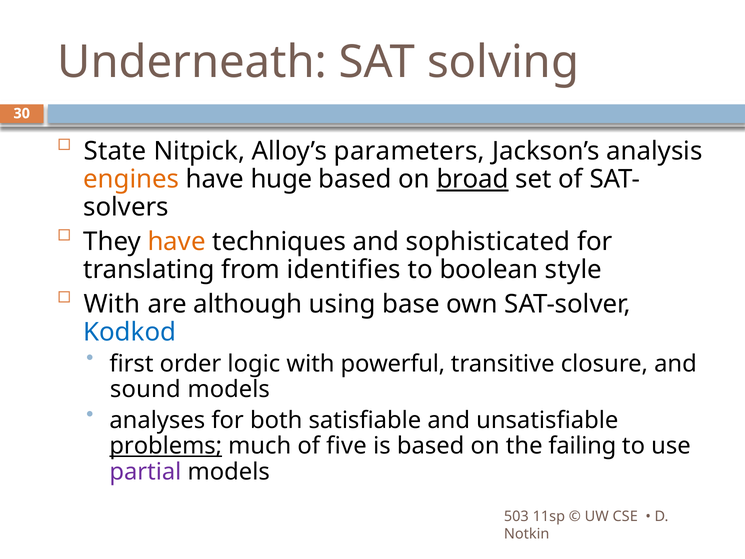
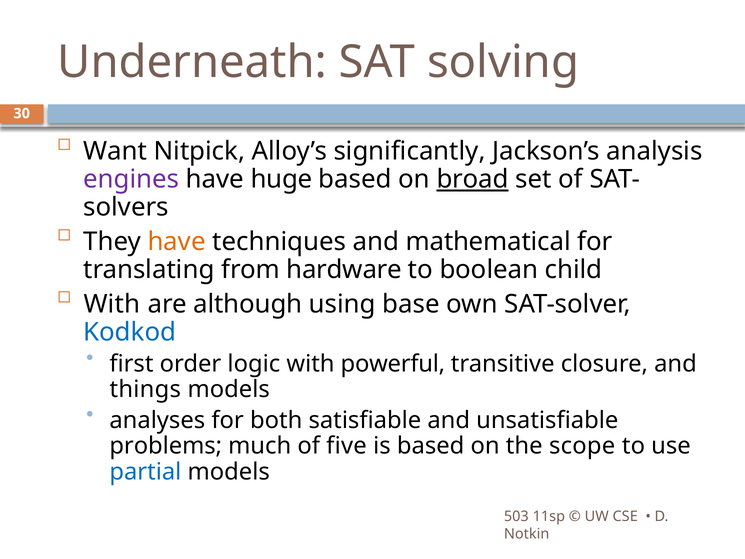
State: State -> Want
parameters: parameters -> significantly
engines colour: orange -> purple
sophisticated: sophisticated -> mathematical
identifies: identifies -> hardware
style: style -> child
sound: sound -> things
problems underline: present -> none
failing: failing -> scope
partial colour: purple -> blue
